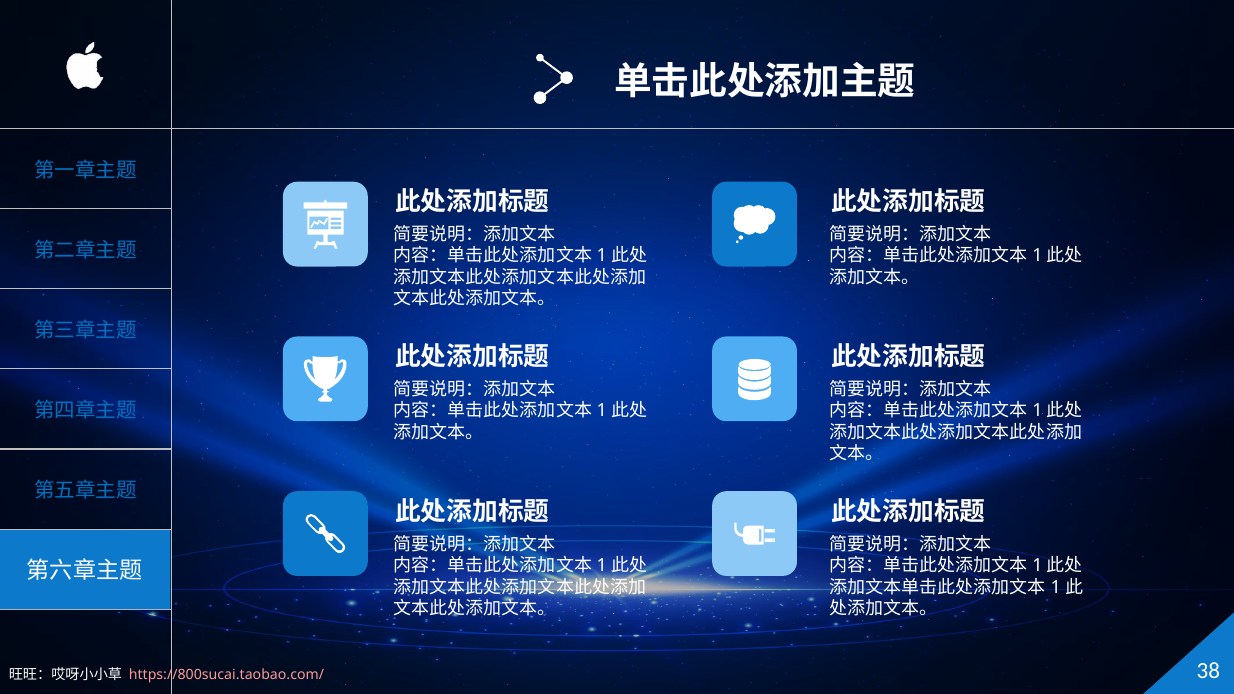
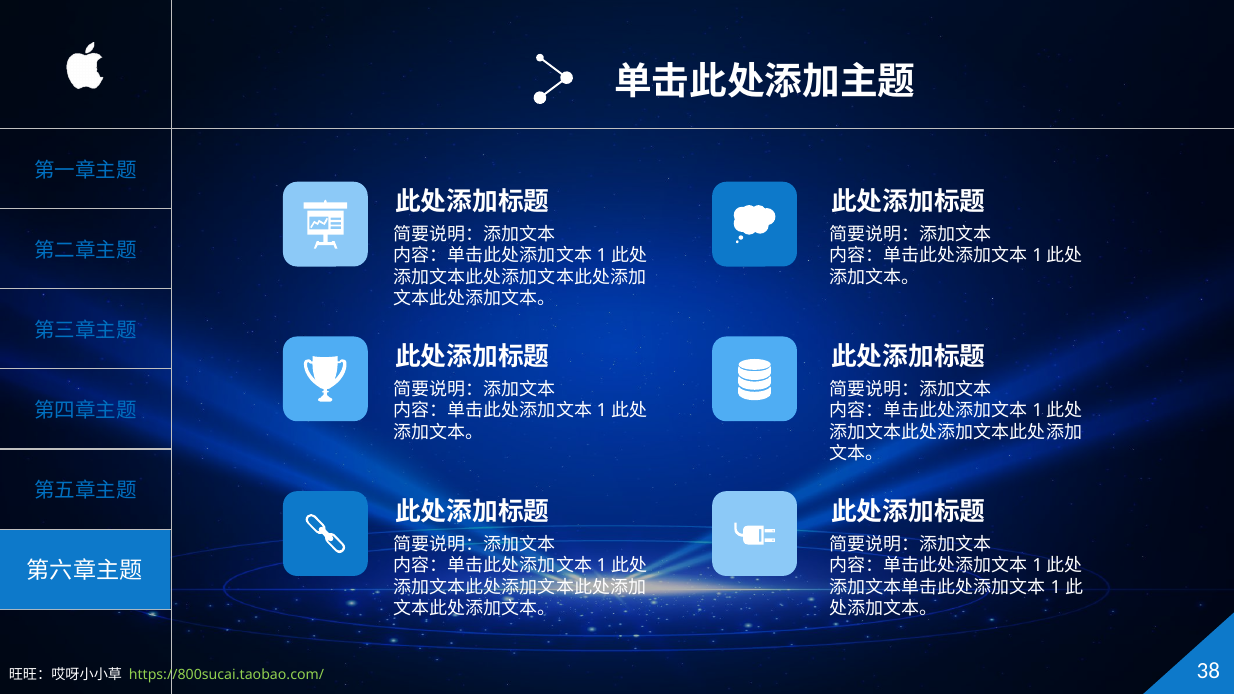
https://800sucai.taobao.com/ colour: pink -> light green
